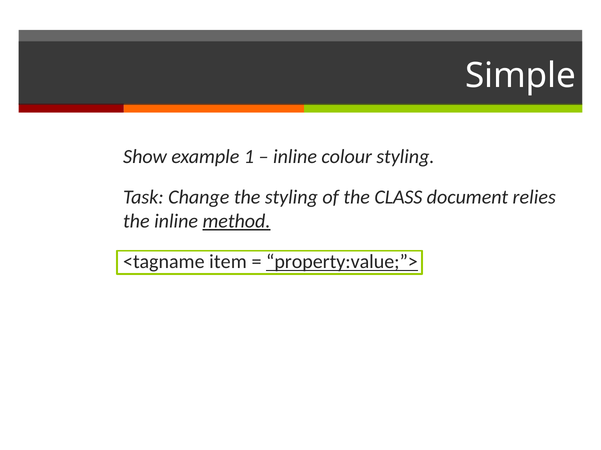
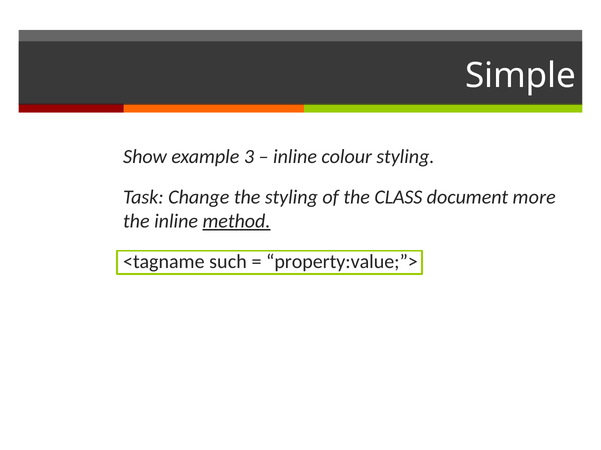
1: 1 -> 3
relies: relies -> more
item: item -> such
property:value;”> underline: present -> none
